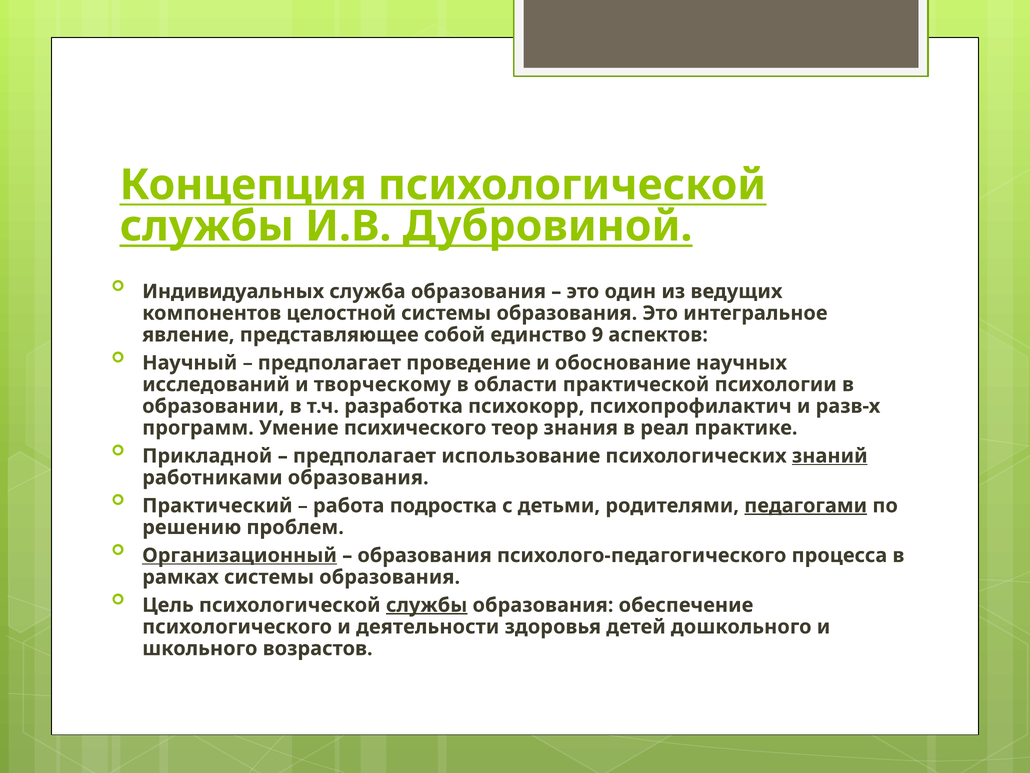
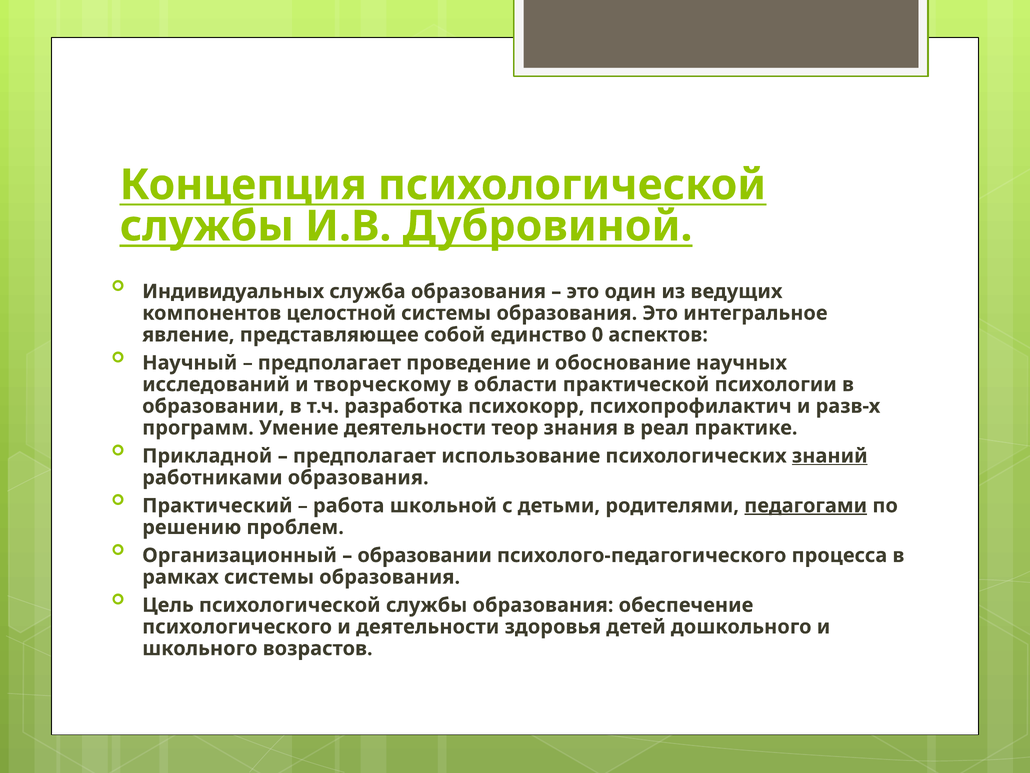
9: 9 -> 0
Умение психического: психического -> деятельности
подростка: подростка -> школьной
Организационный underline: present -> none
образования at (425, 555): образования -> образовании
службы at (427, 605) underline: present -> none
